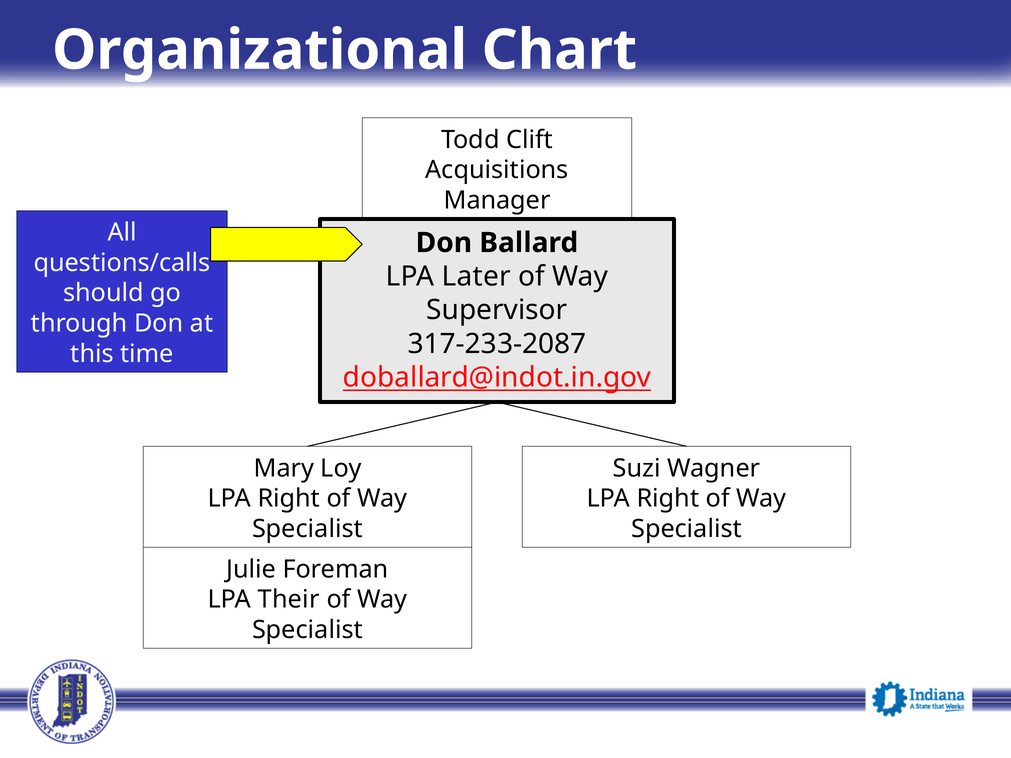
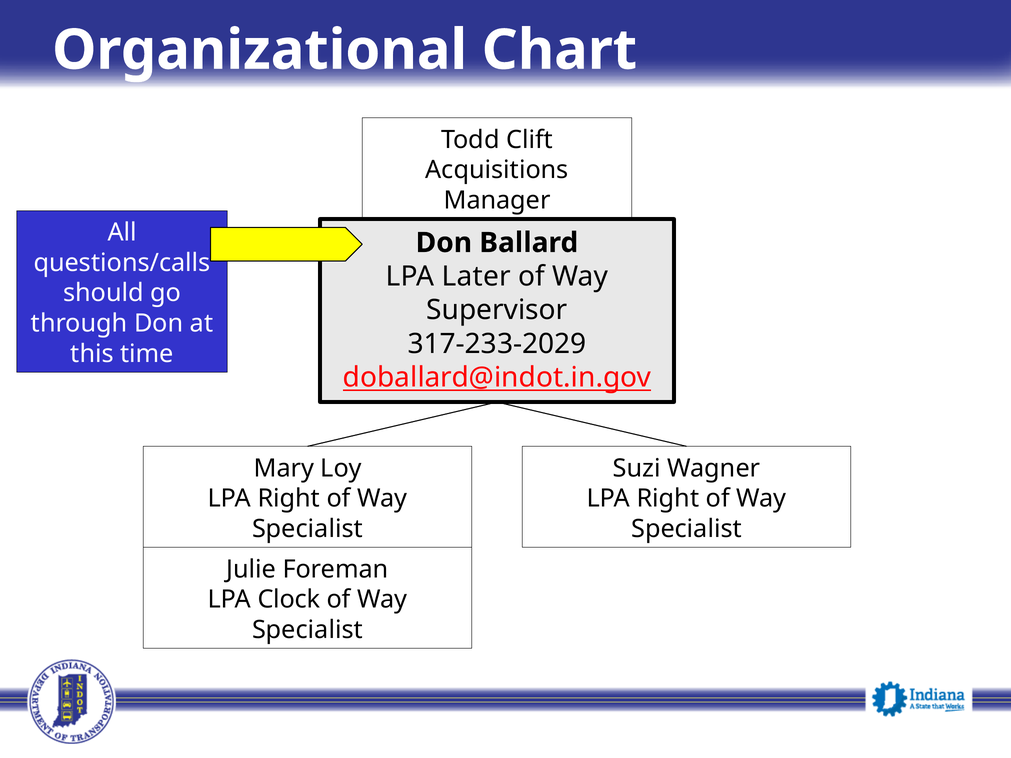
317-233-2087: 317-233-2087 -> 317-233-2029
Their: Their -> Clock
